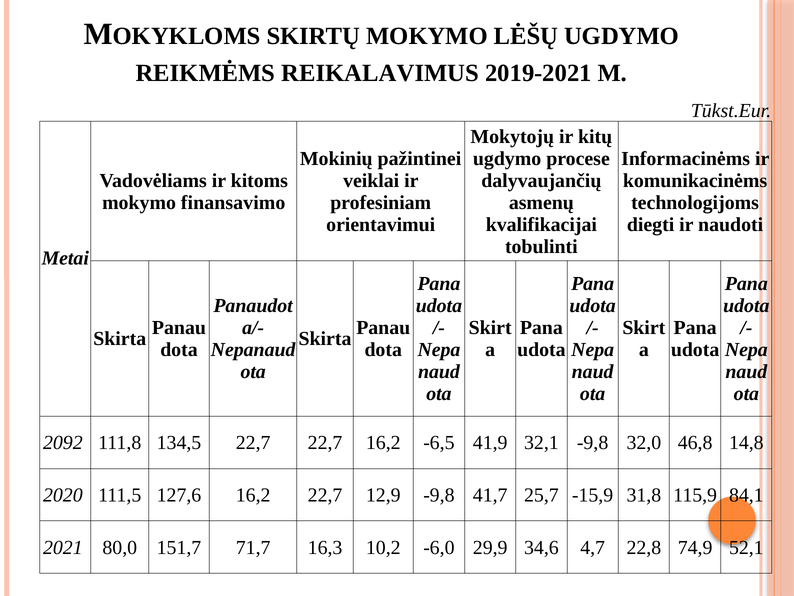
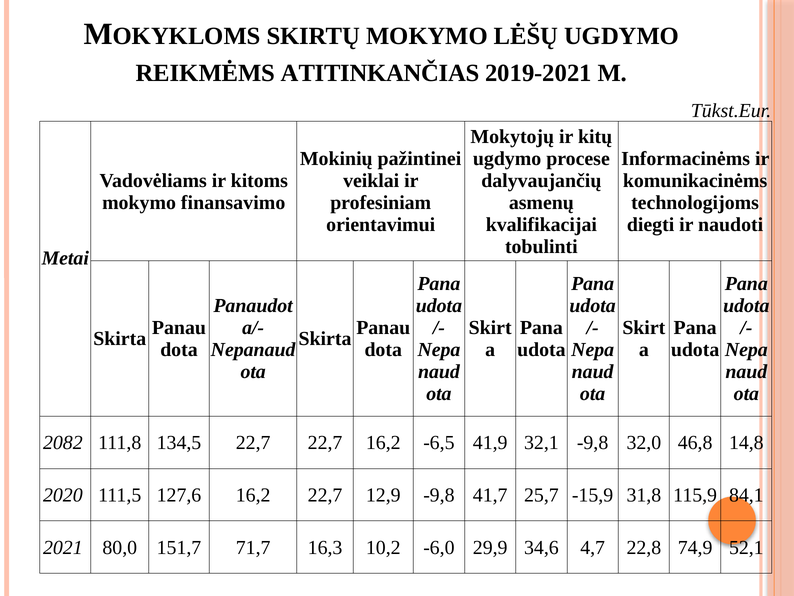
REIKALAVIMUS: REIKALAVIMUS -> ATITINKANČIAS
2092: 2092 -> 2082
